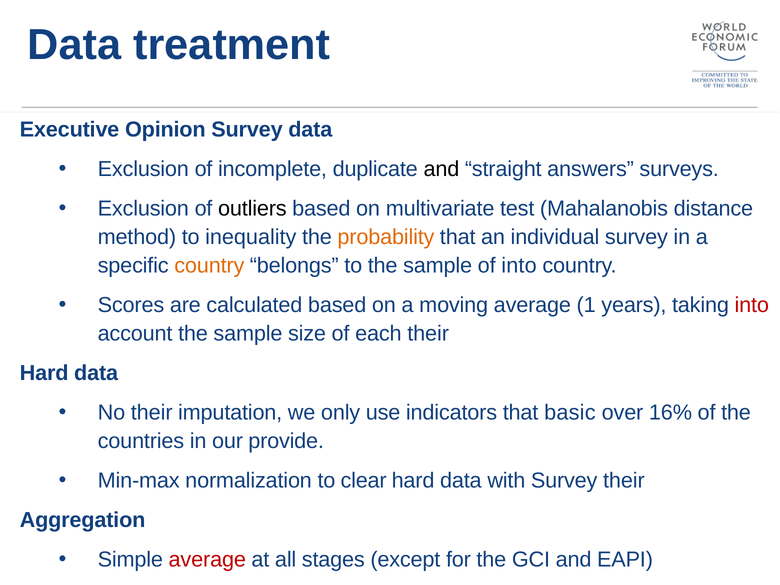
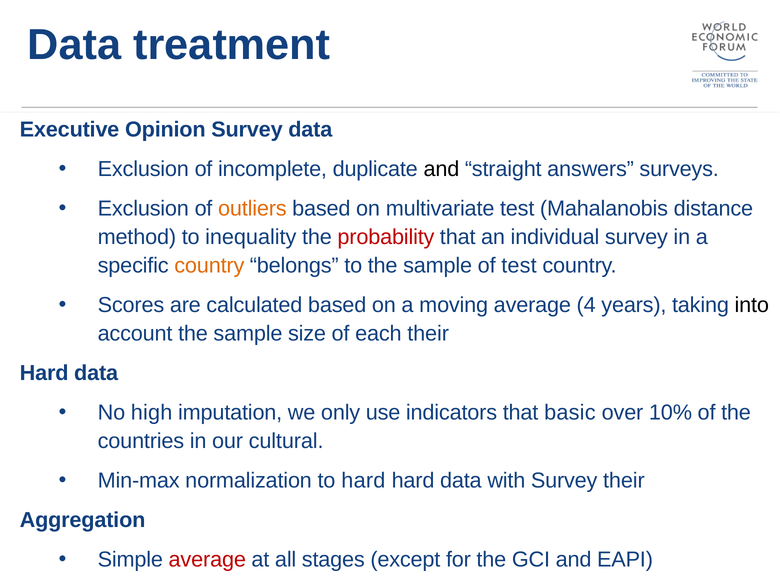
outliers colour: black -> orange
probability colour: orange -> red
of into: into -> test
1: 1 -> 4
into at (752, 305) colour: red -> black
No their: their -> high
16%: 16% -> 10%
provide: provide -> cultural
to clear: clear -> hard
